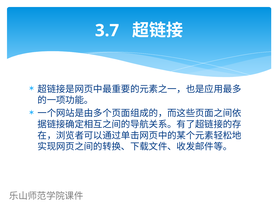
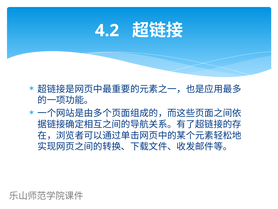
3.7: 3.7 -> 4.2
